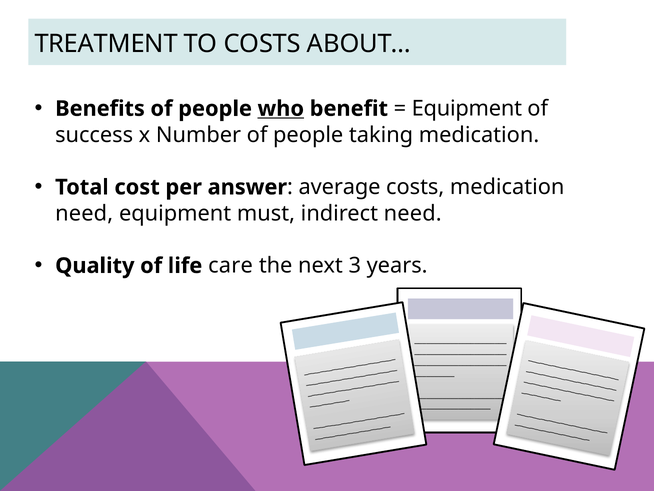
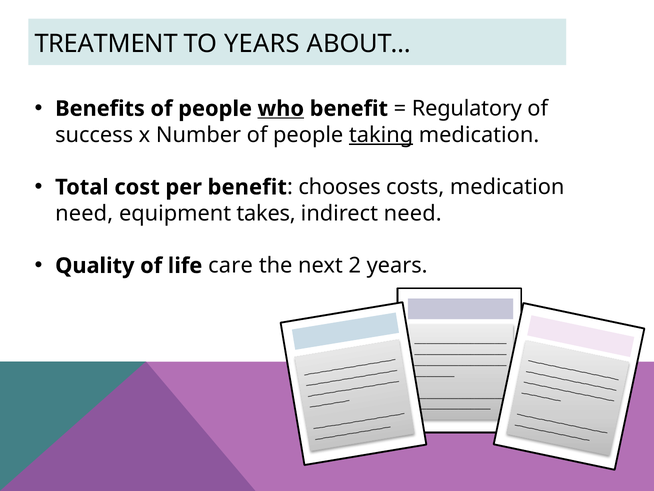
TO COSTS: COSTS -> YEARS
Equipment at (467, 109): Equipment -> Regulatory
taking underline: none -> present
per answer: answer -> benefit
average: average -> chooses
must: must -> takes
3: 3 -> 2
